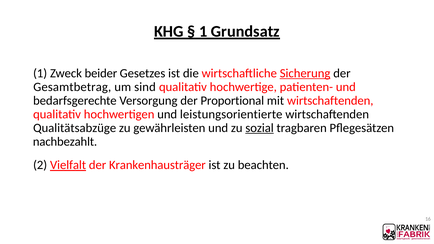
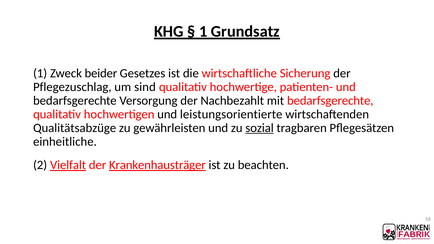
Sicherung underline: present -> none
Gesamtbetrag: Gesamtbetrag -> Pflegezuschlag
Proportional: Proportional -> Nachbezahlt
mit wirtschaftenden: wirtschaftenden -> bedarfsgerechte
nachbezahlt: nachbezahlt -> einheitliche
Krankenhausträger underline: none -> present
